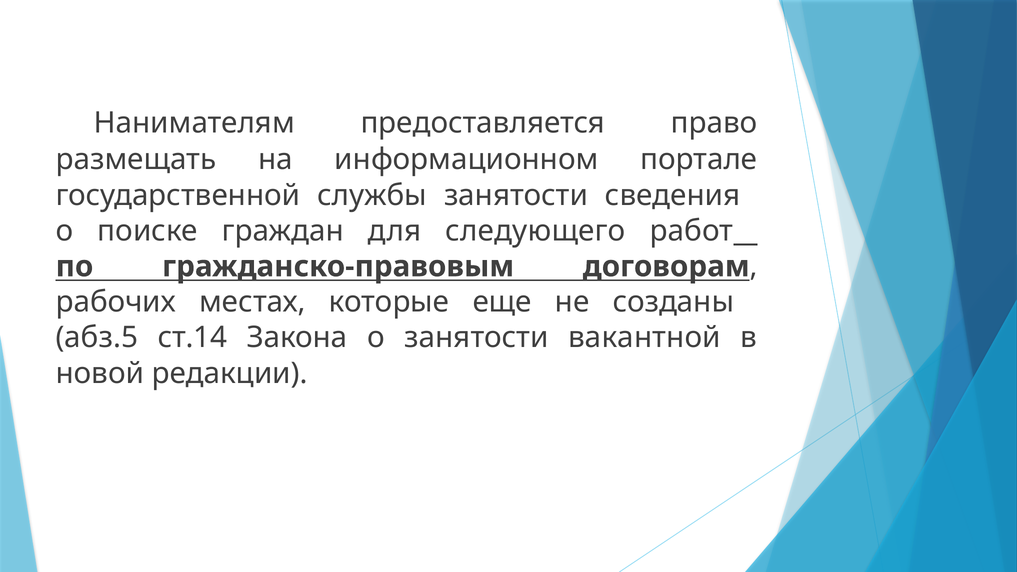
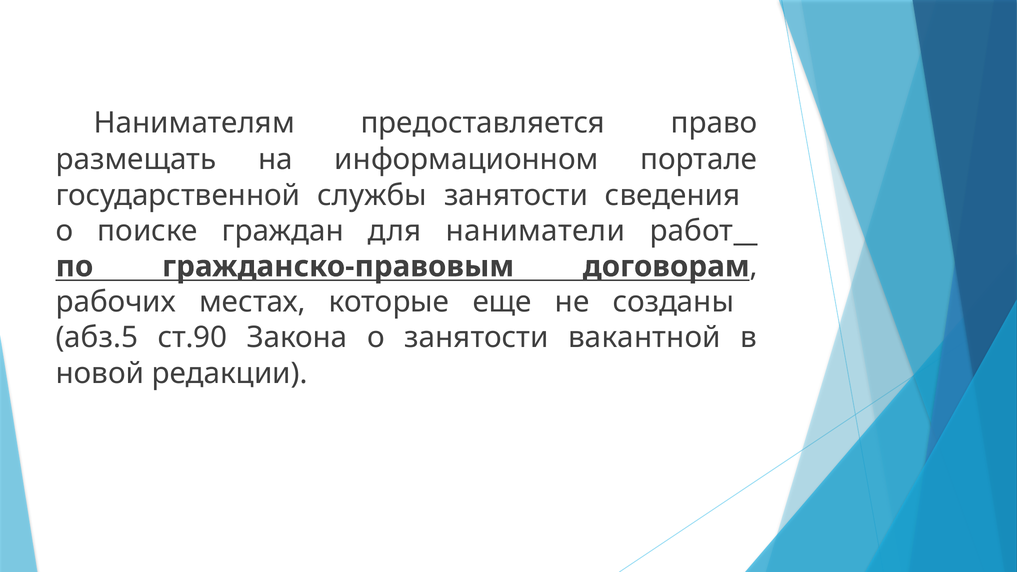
следующего: следующего -> наниматели
ст.14: ст.14 -> ст.90
